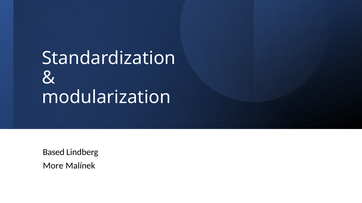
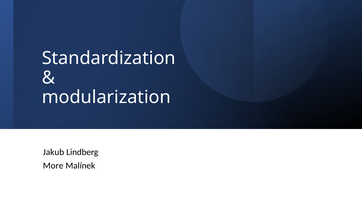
Based: Based -> Jakub
